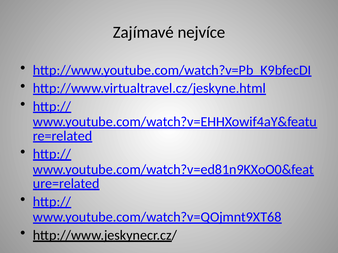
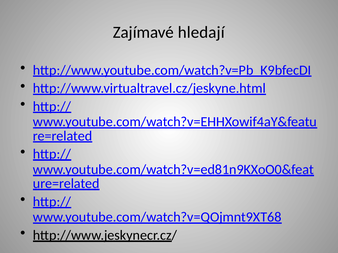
nejvíce: nejvíce -> hledají
